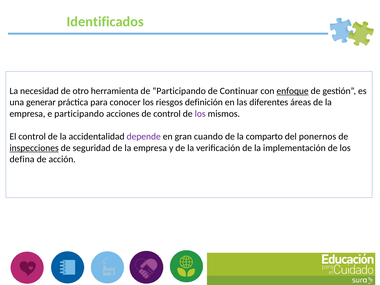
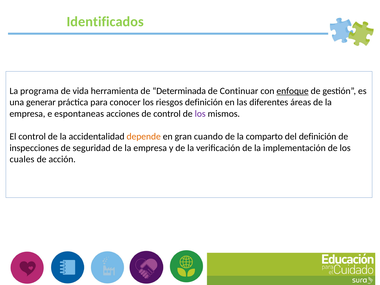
necesidad: necesidad -> programa
otro: otro -> vida
de Participando: Participando -> Determinada
e participando: participando -> espontaneas
depende colour: purple -> orange
del ponernos: ponernos -> definición
inspecciones underline: present -> none
defina: defina -> cuales
